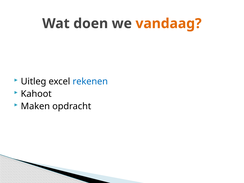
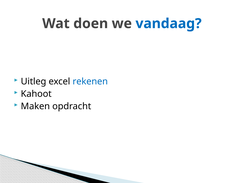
vandaag colour: orange -> blue
